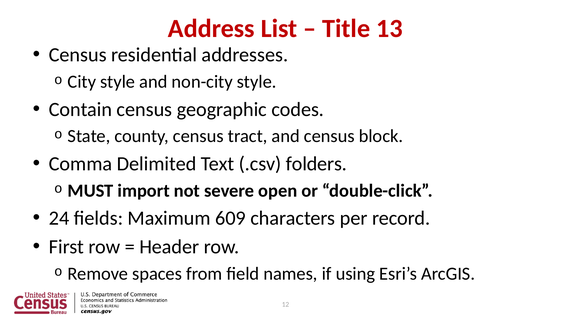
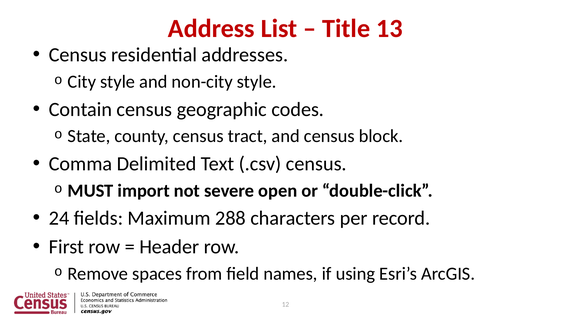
.csv folders: folders -> census
609: 609 -> 288
